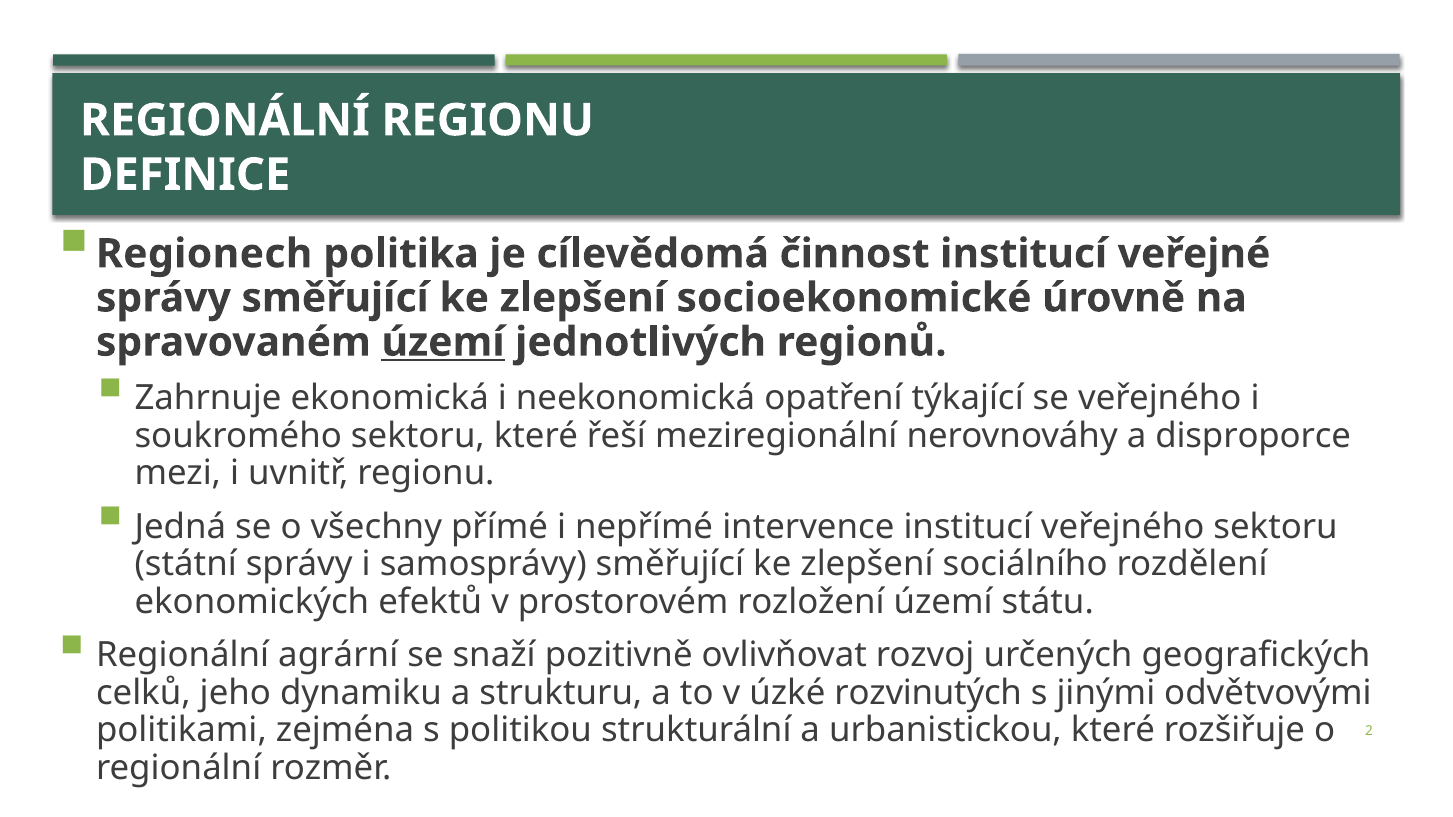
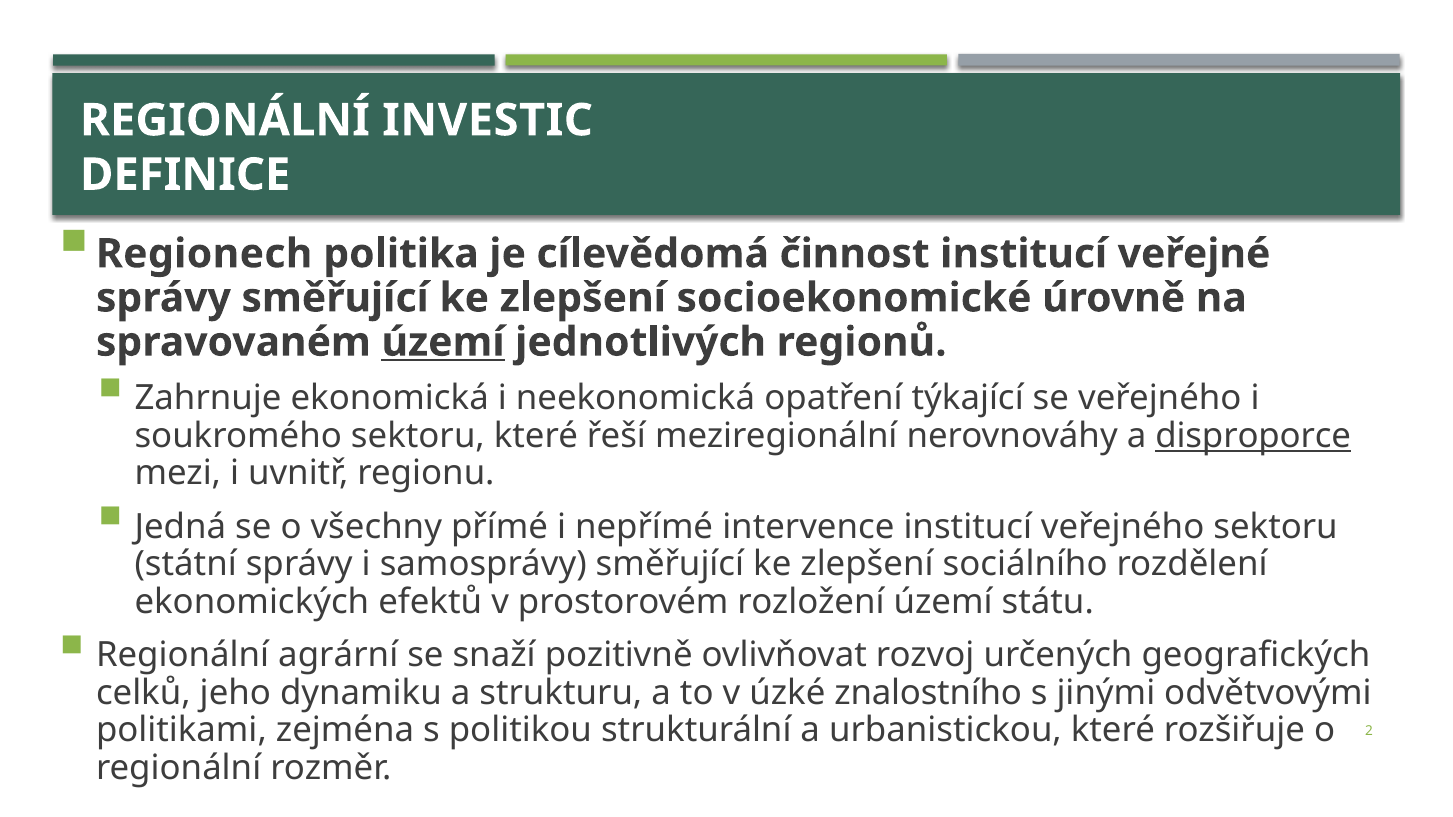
REGIONÁLNÍ REGIONU: REGIONU -> INVESTIC
disproporce underline: none -> present
rozvinutých: rozvinutých -> znalostního
